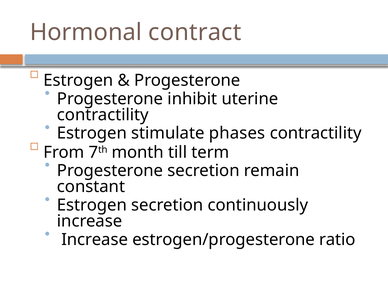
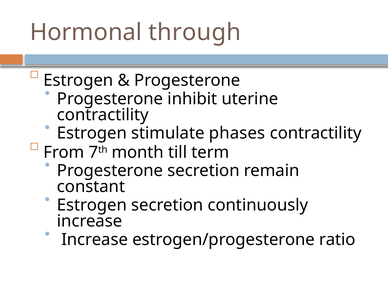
contract: contract -> through
